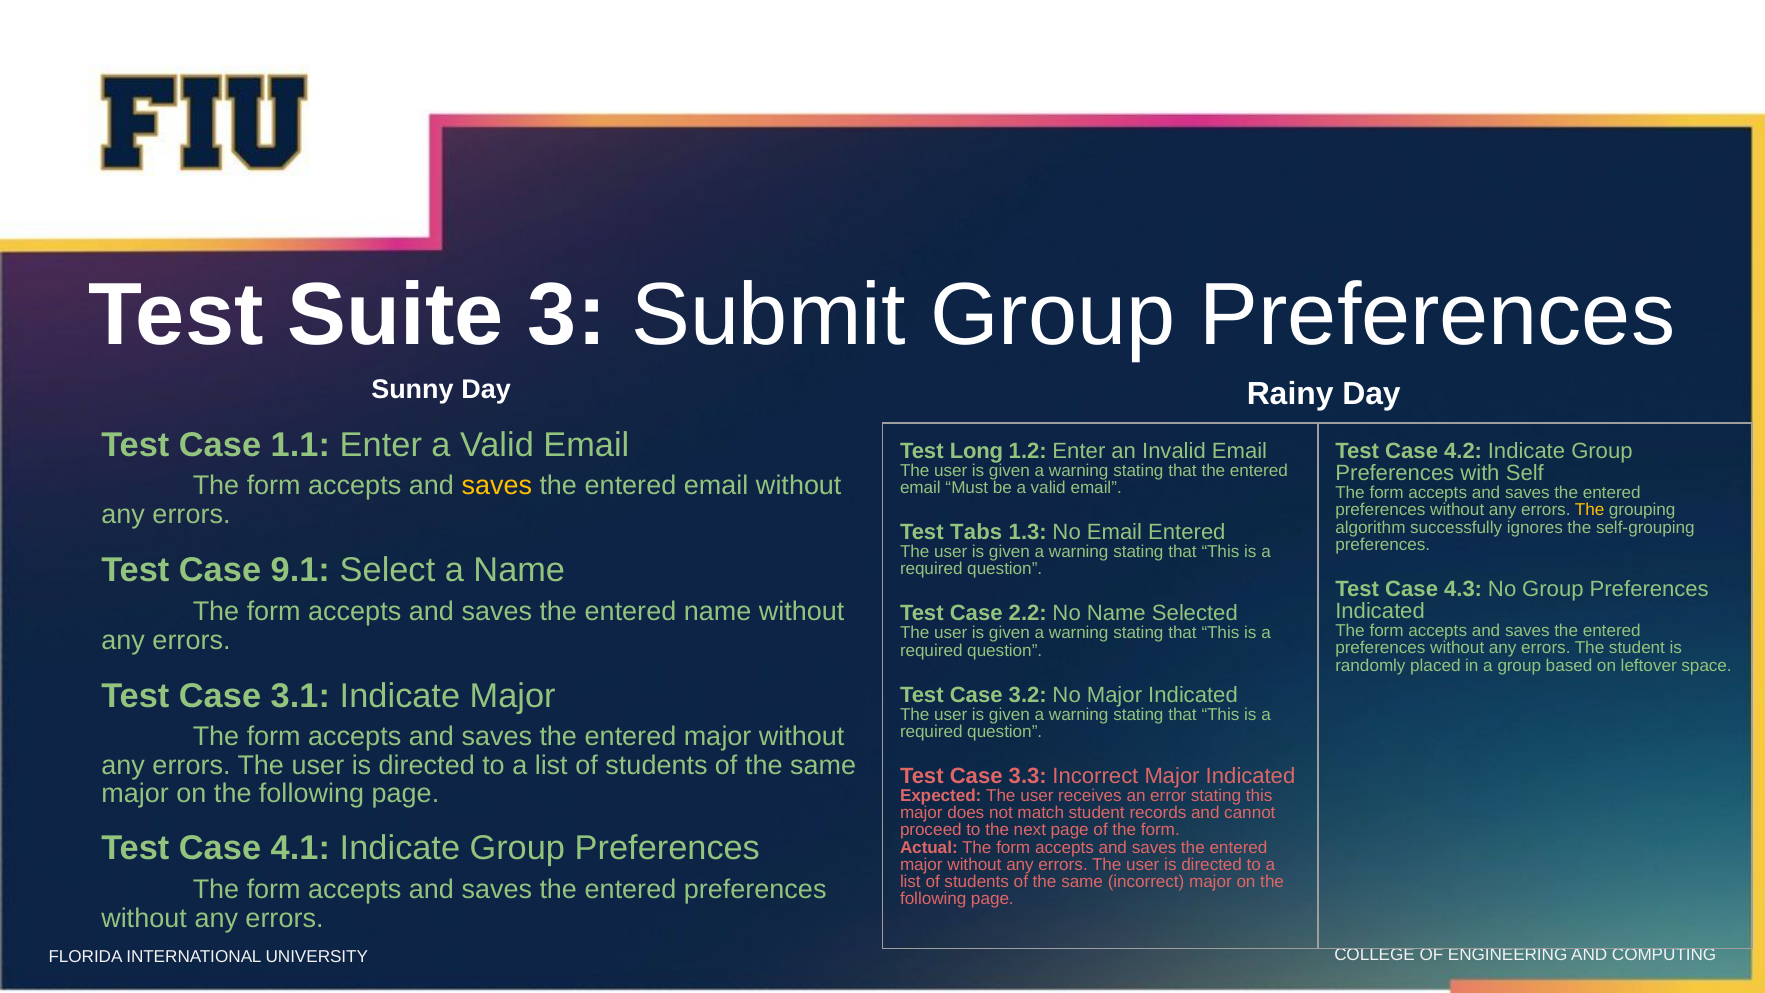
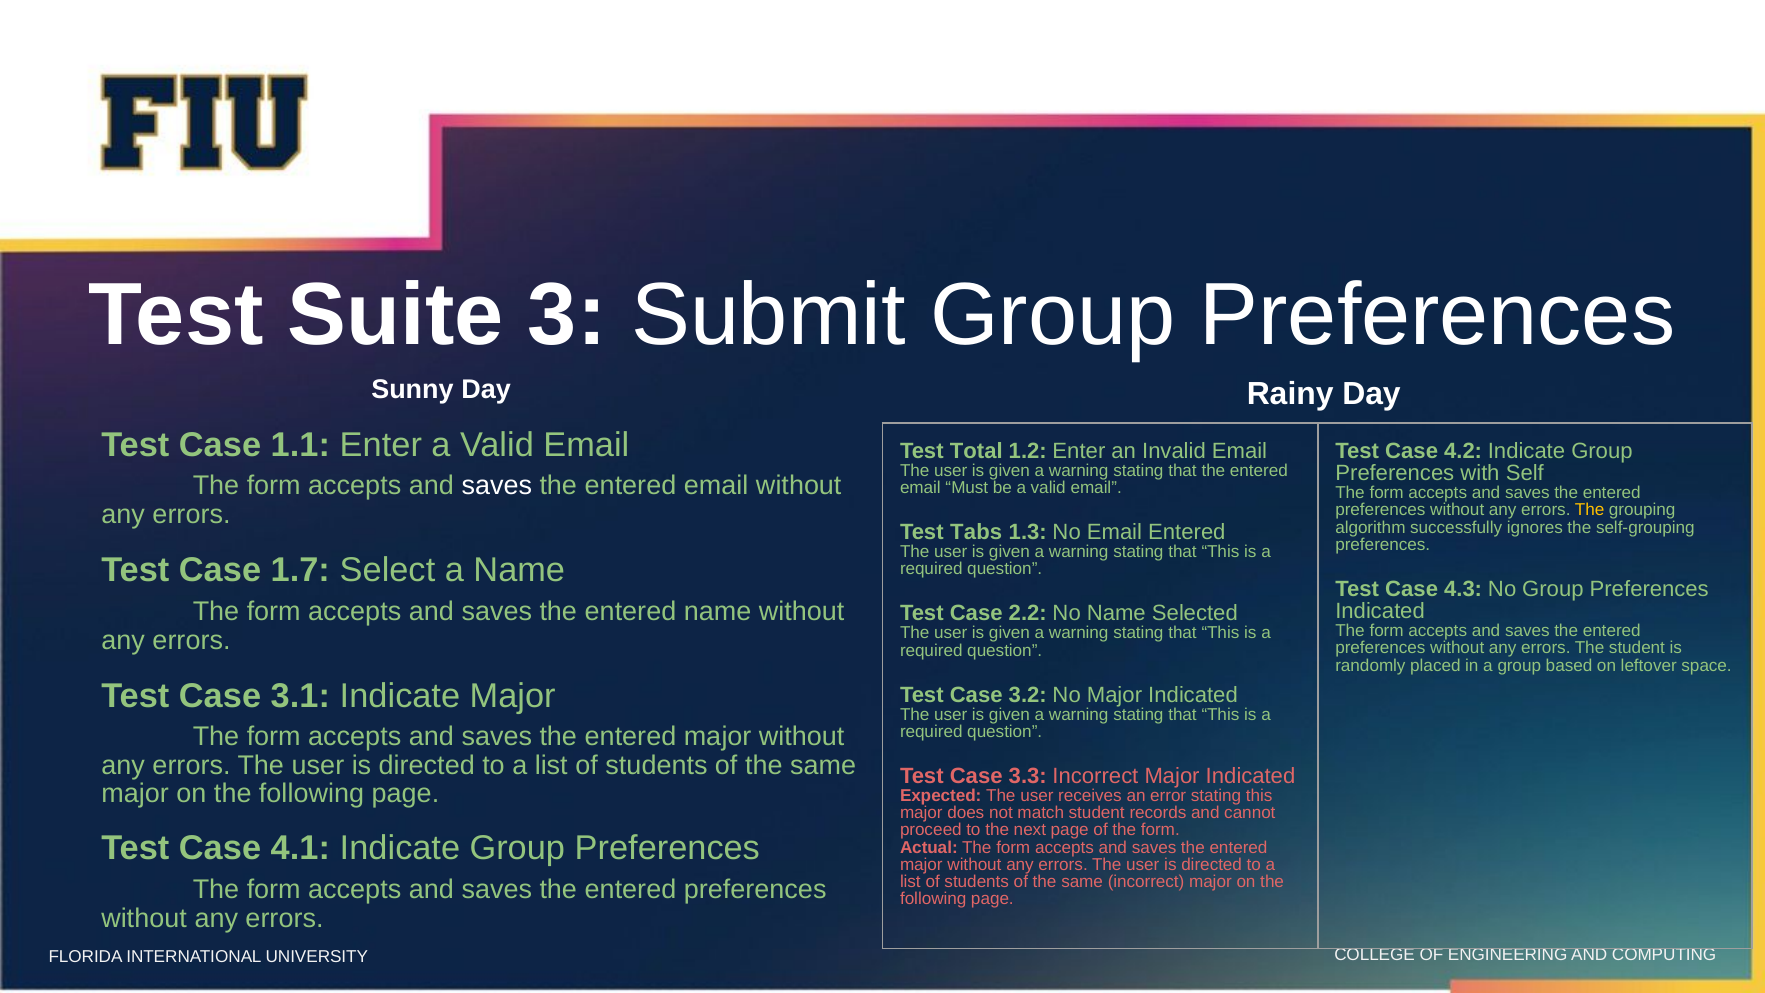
Long: Long -> Total
saves at (497, 486) colour: yellow -> white
9.1: 9.1 -> 1.7
